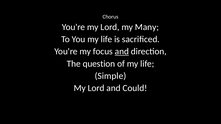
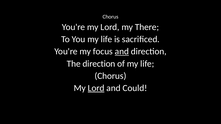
Many: Many -> There
The question: question -> direction
Simple at (110, 76): Simple -> Chorus
Lord at (96, 88) underline: none -> present
